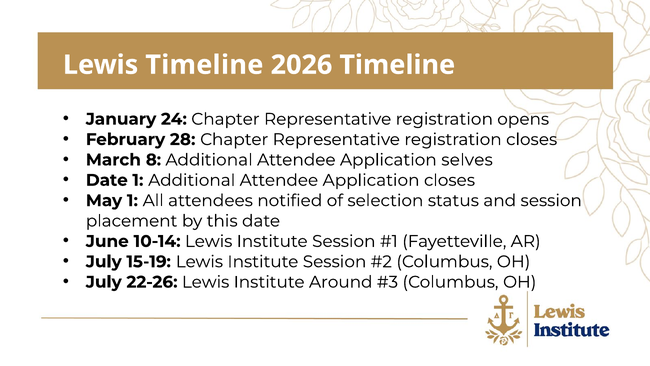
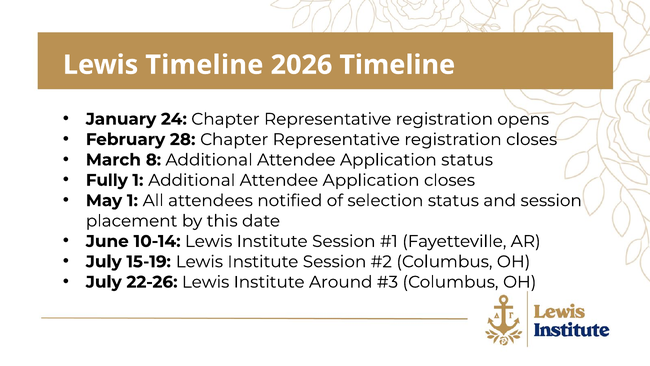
Application selves: selves -> status
Date at (107, 180): Date -> Fully
